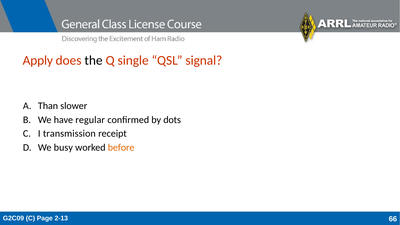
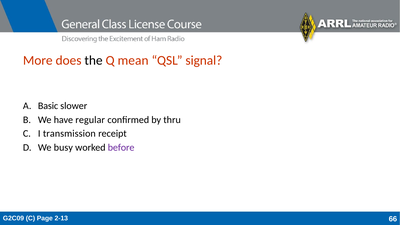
Apply: Apply -> More
single: single -> mean
Than: Than -> Basic
dots: dots -> thru
before colour: orange -> purple
